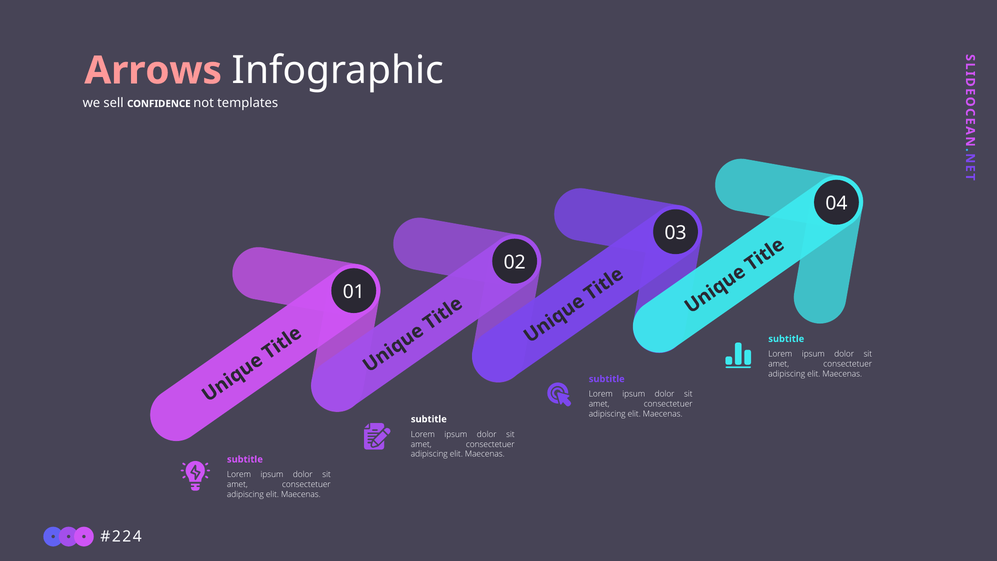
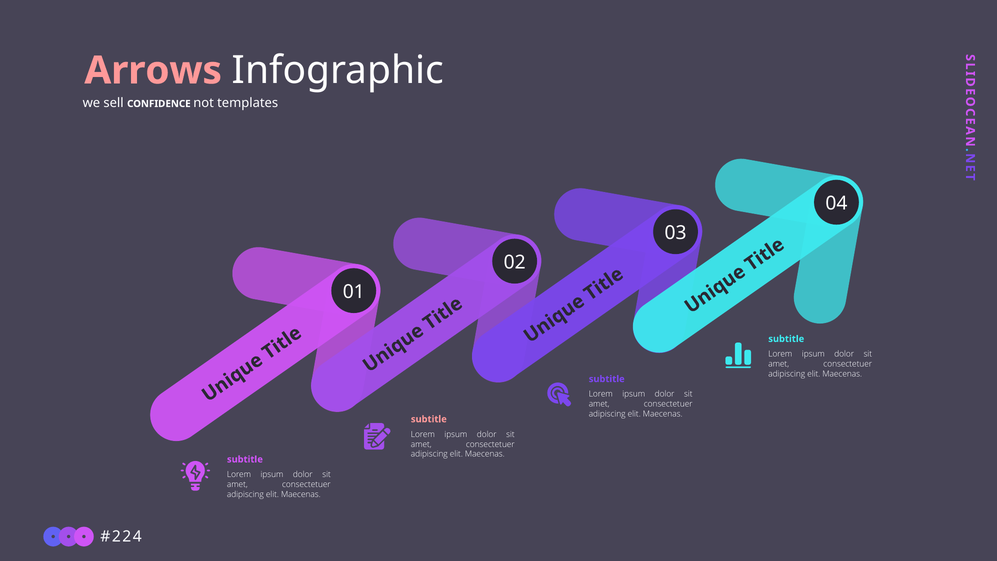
subtitle at (429, 419) colour: white -> pink
